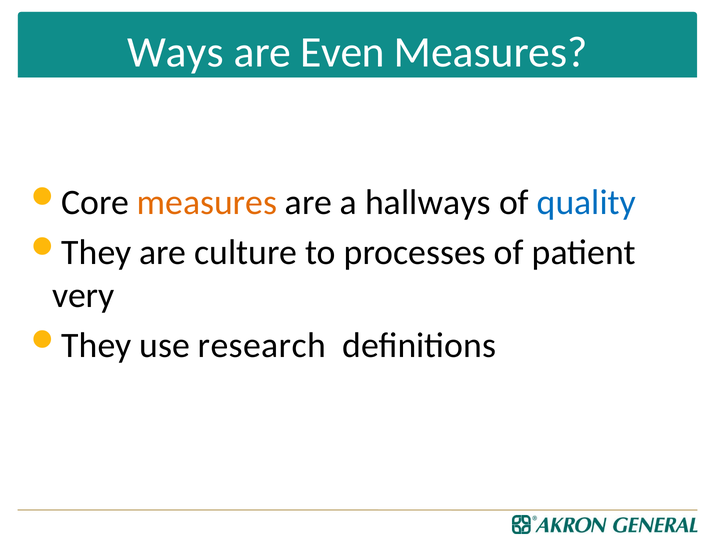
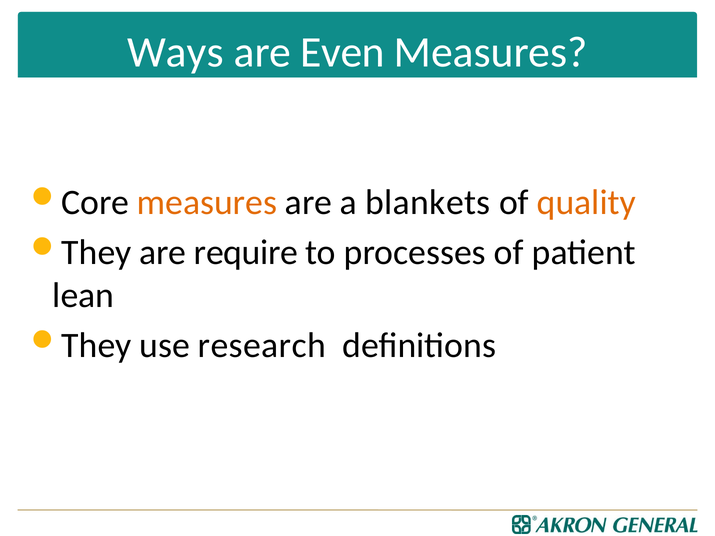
hallways: hallways -> blankets
quality colour: blue -> orange
culture: culture -> require
very: very -> lean
